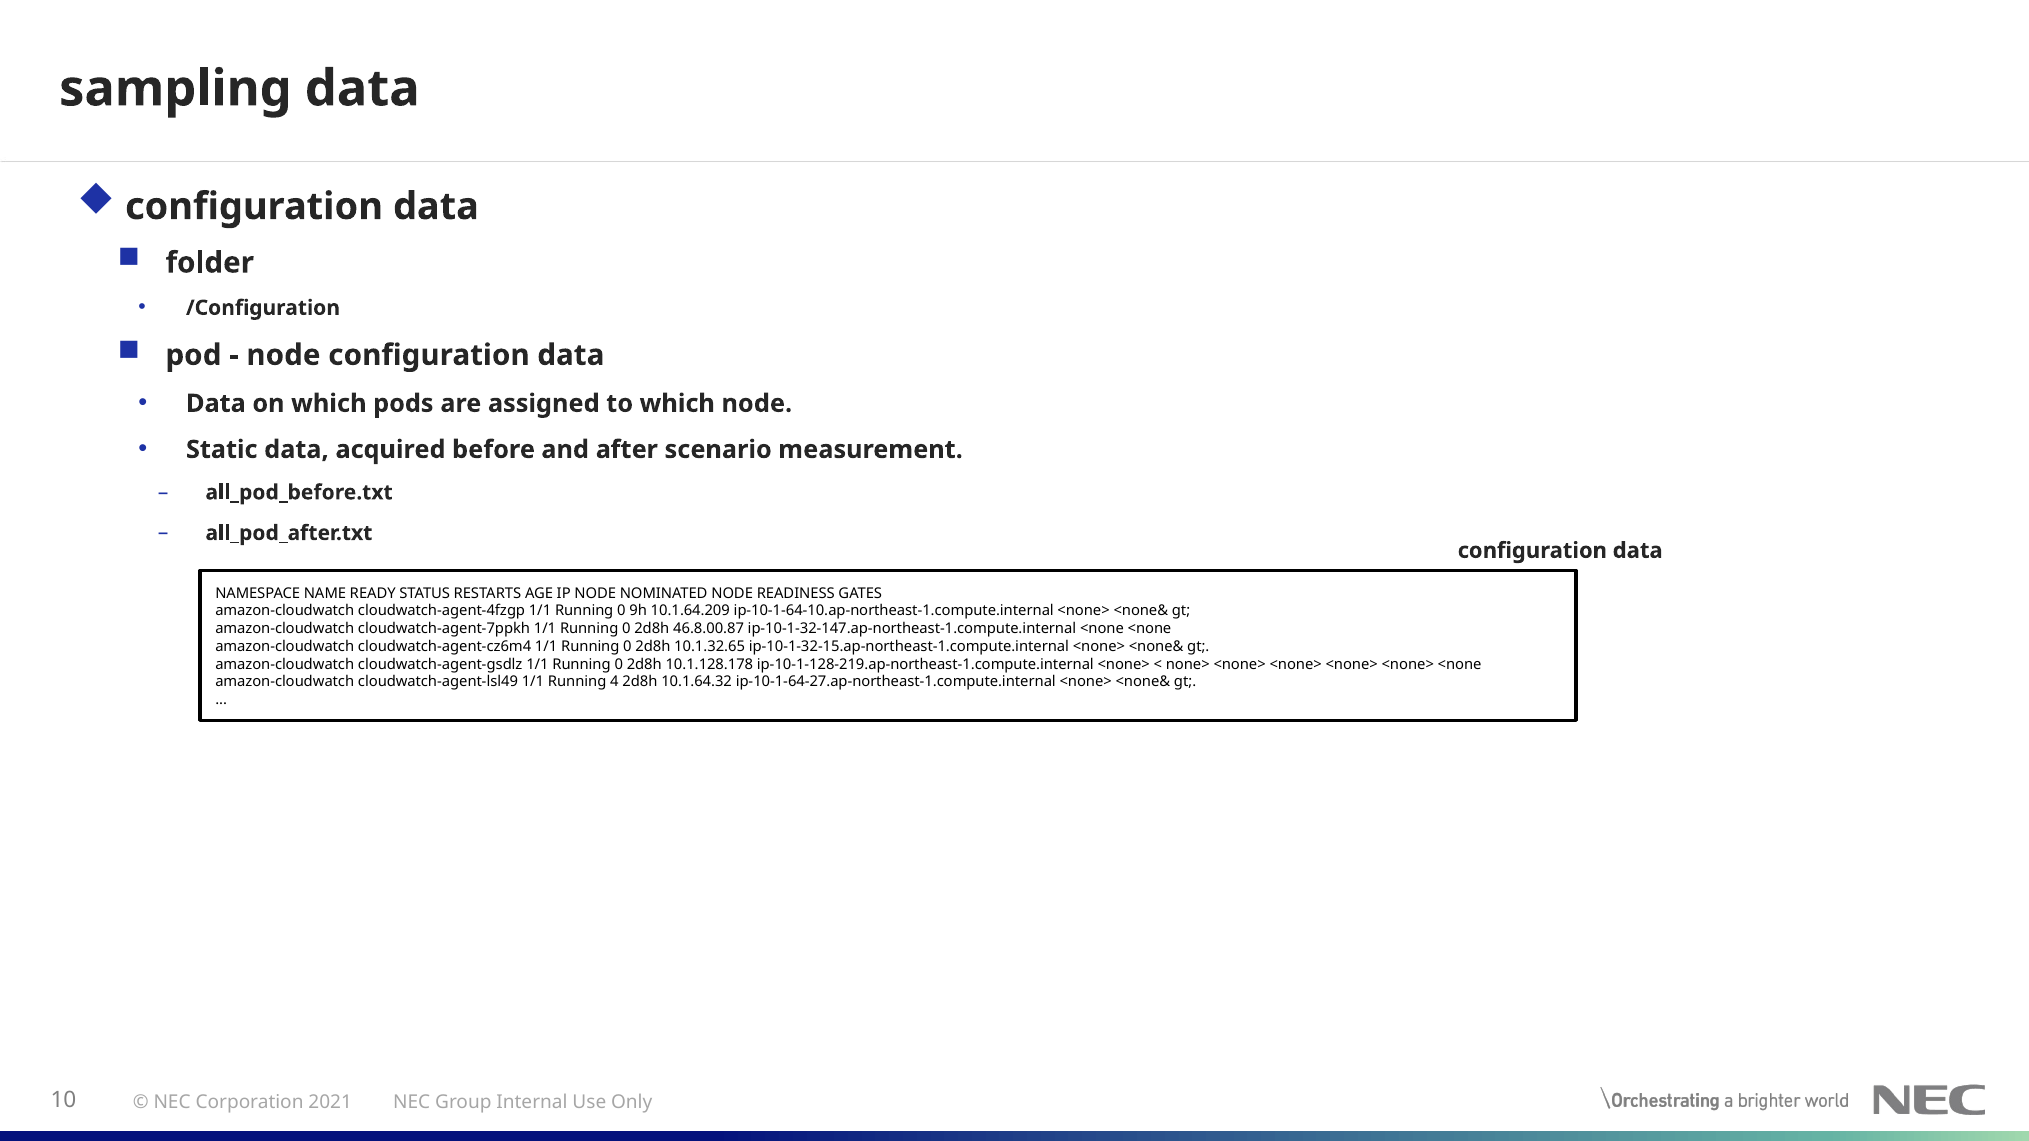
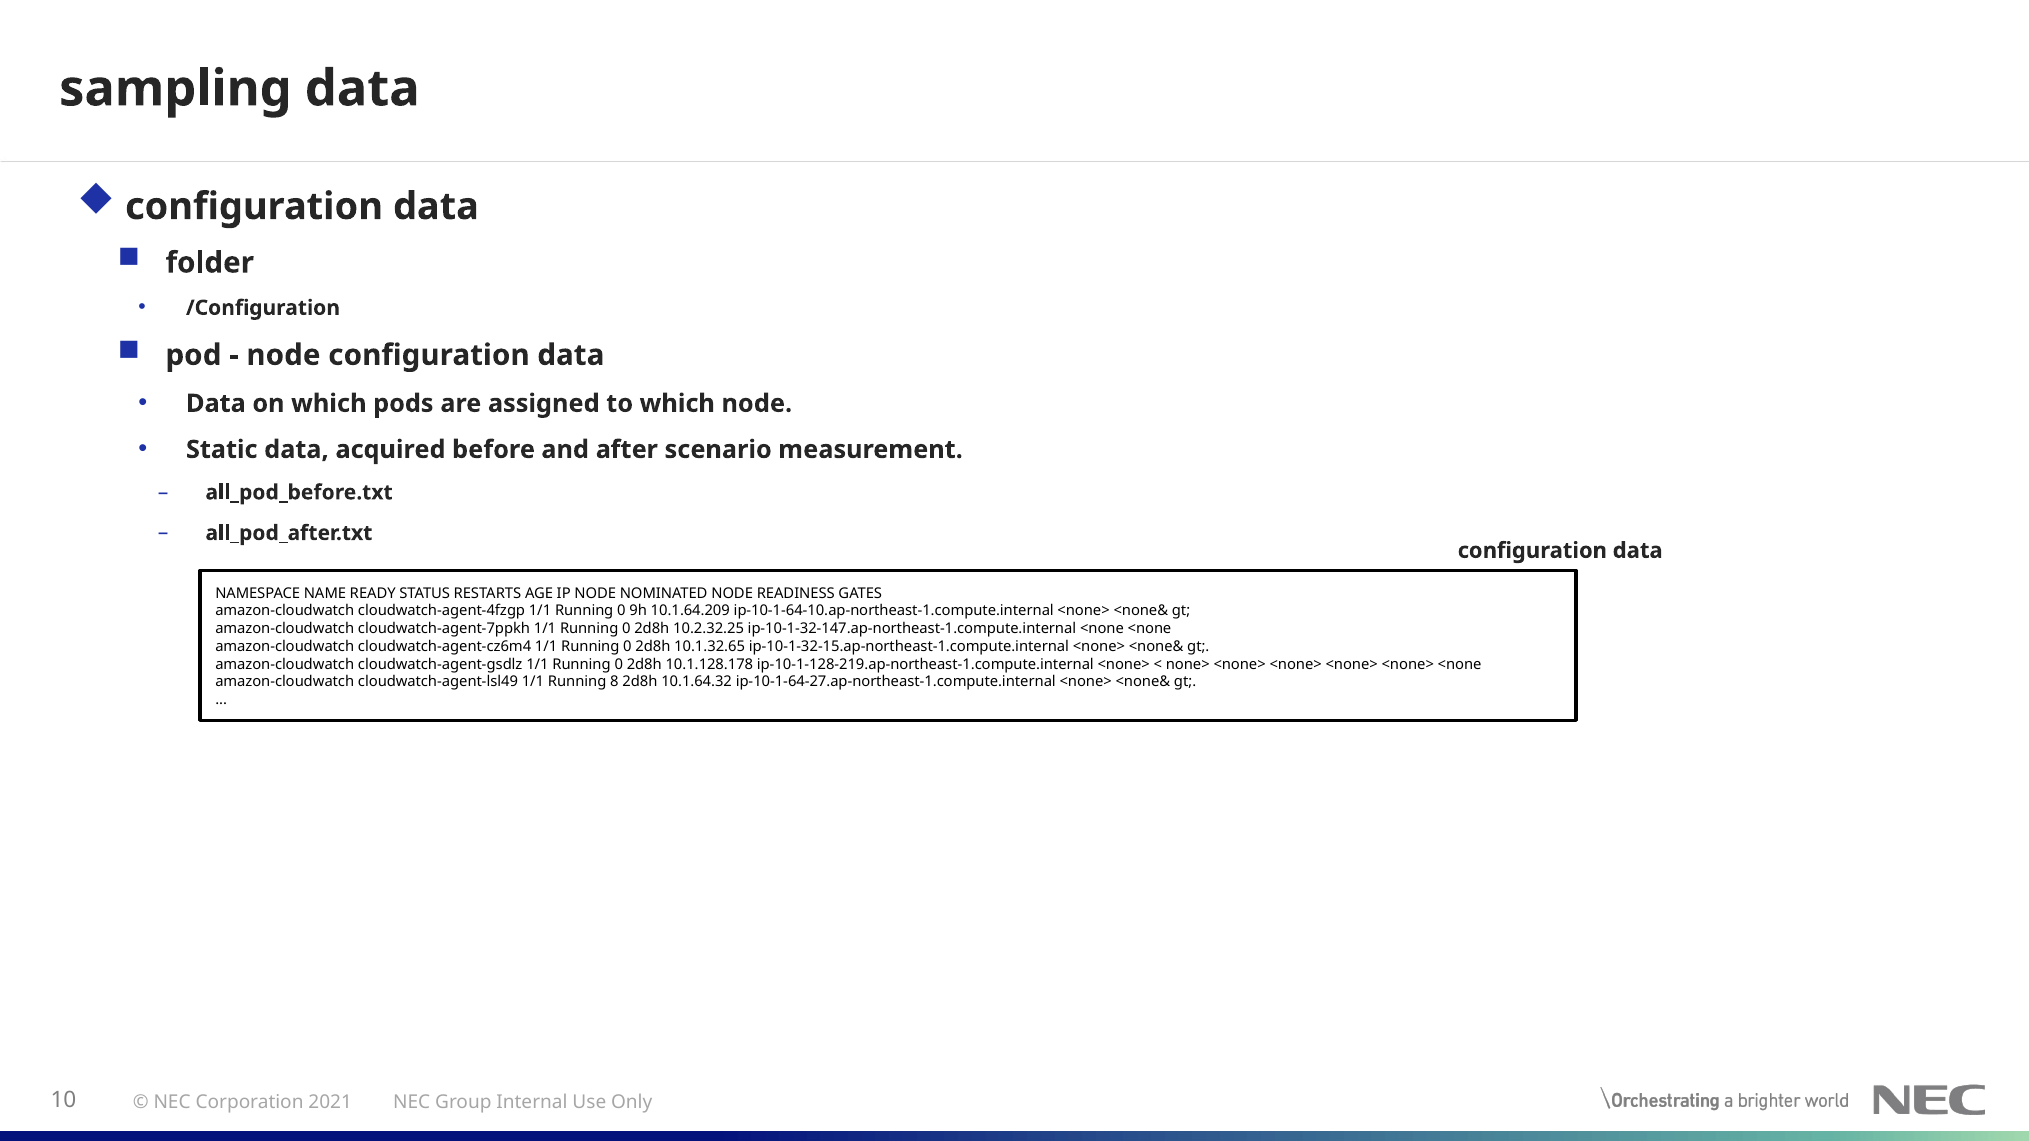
46.8.00.87: 46.8.00.87 -> 10.2.32.25
4: 4 -> 8
